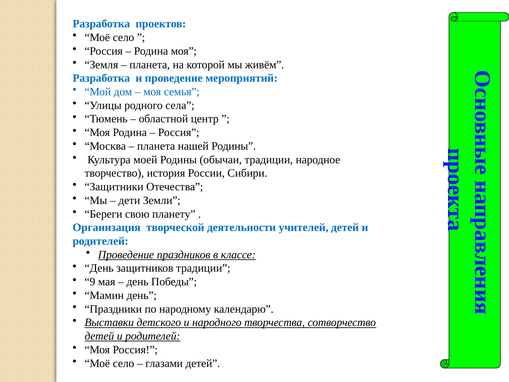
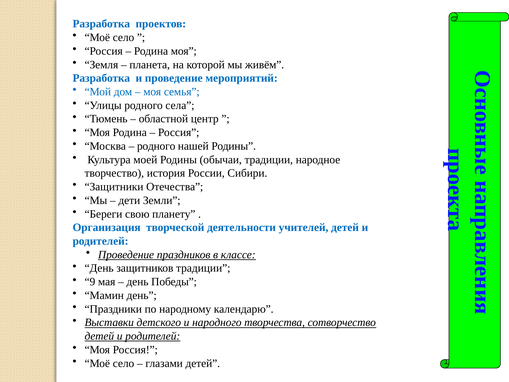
планета at (156, 146): планета -> родного
